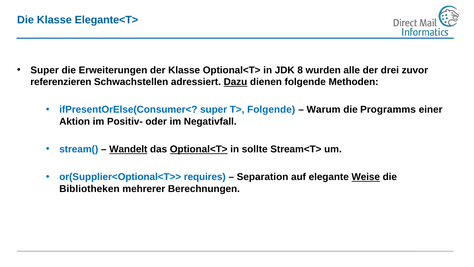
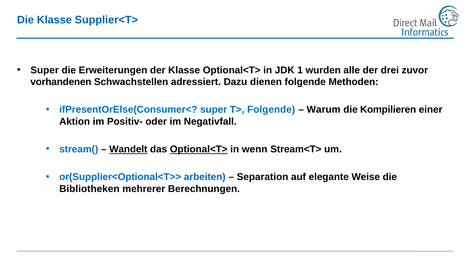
Elegante<T>: Elegante<T> -> Supplier<T>
8: 8 -> 1
referenzieren: referenzieren -> vorhandenen
Dazu underline: present -> none
Programms: Programms -> Kompilieren
sollte: sollte -> wenn
requires: requires -> arbeiten
Weise underline: present -> none
